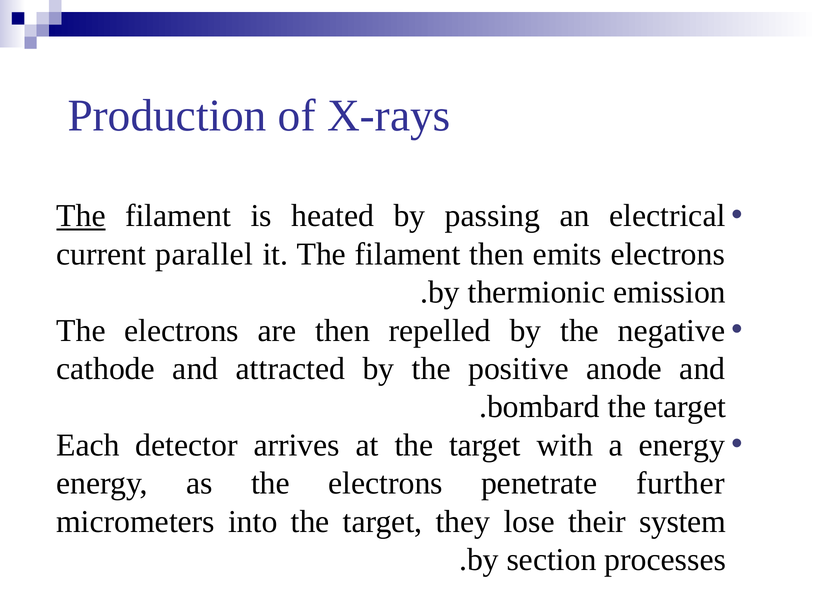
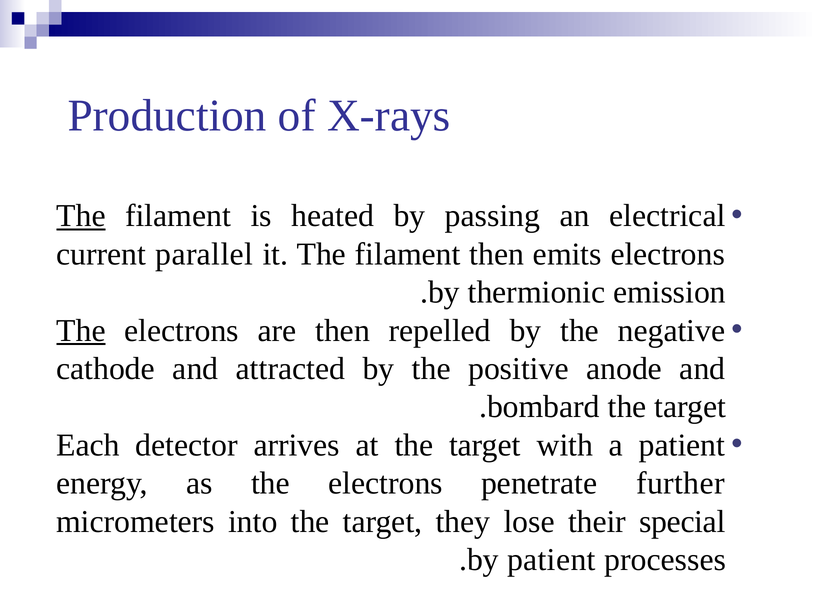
The at (81, 330) underline: none -> present
a energy: energy -> patient
system: system -> special
by section: section -> patient
